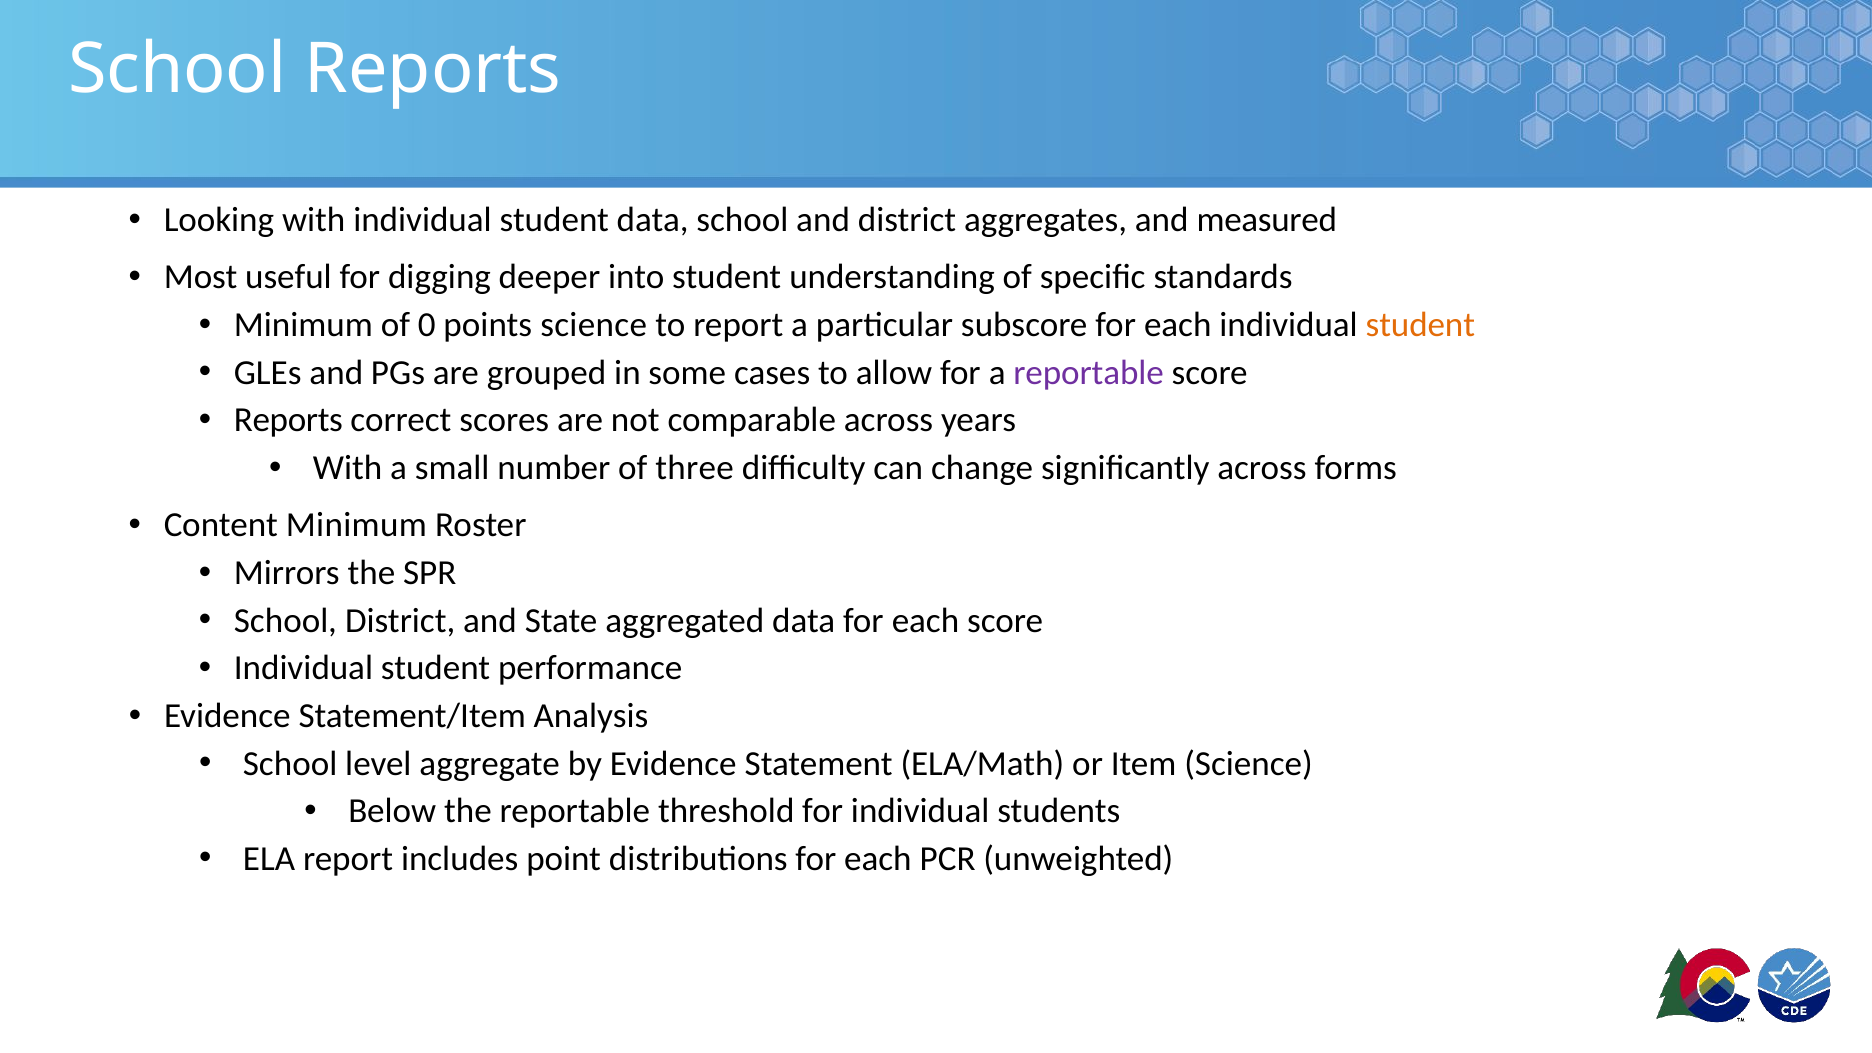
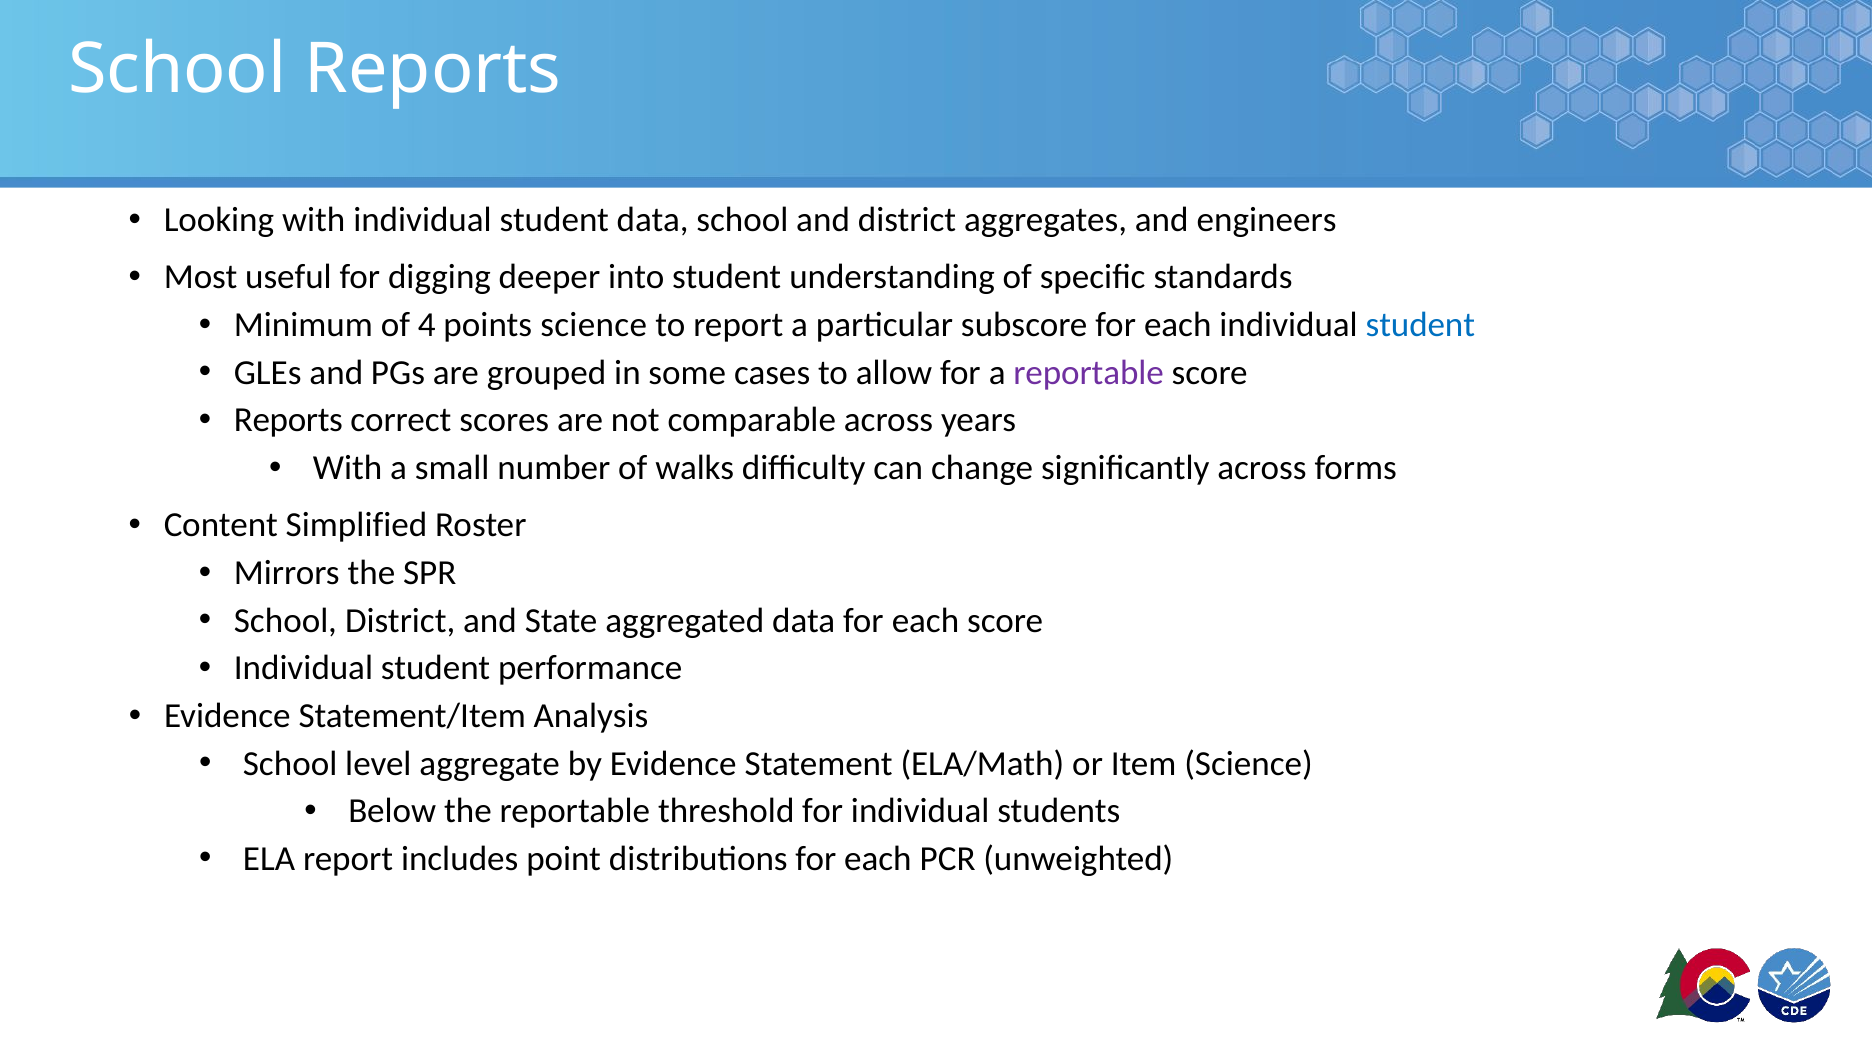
measured: measured -> engineers
0: 0 -> 4
student at (1420, 325) colour: orange -> blue
three: three -> walks
Content Minimum: Minimum -> Simplified
